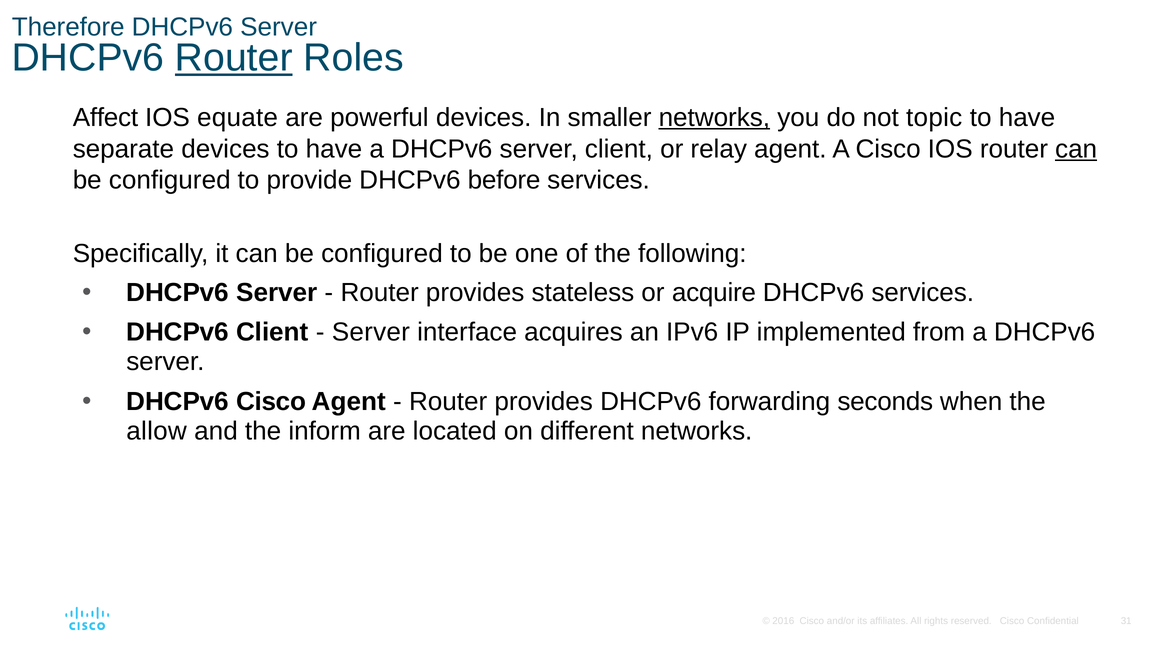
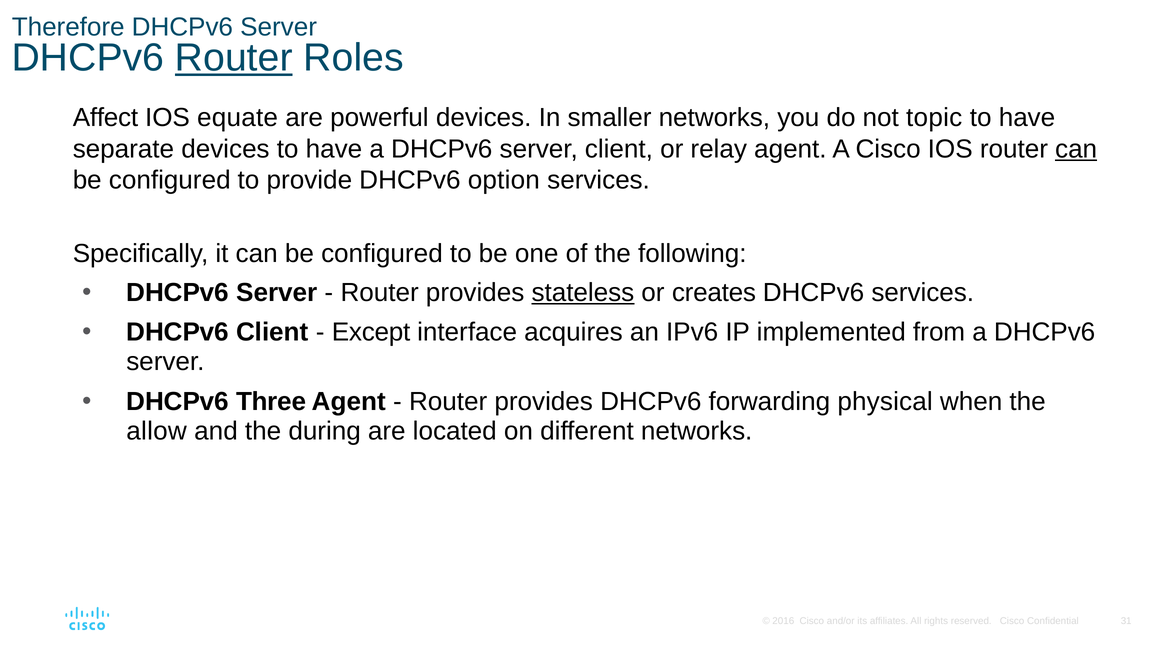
networks at (714, 118) underline: present -> none
before: before -> option
stateless underline: none -> present
acquire: acquire -> creates
Server at (371, 332): Server -> Except
DHCPv6 Cisco: Cisco -> Three
seconds: seconds -> physical
inform: inform -> during
